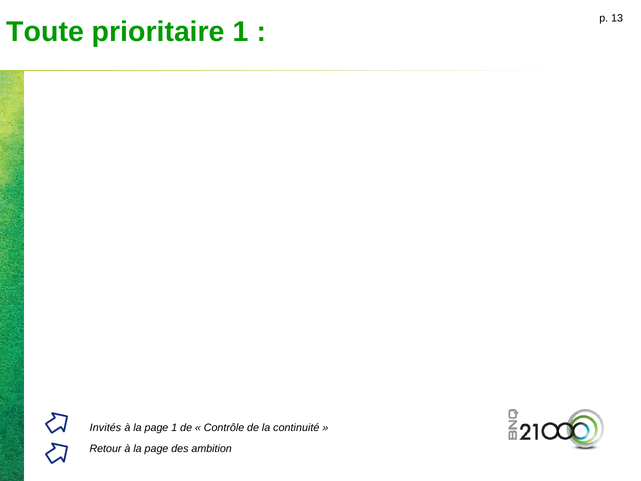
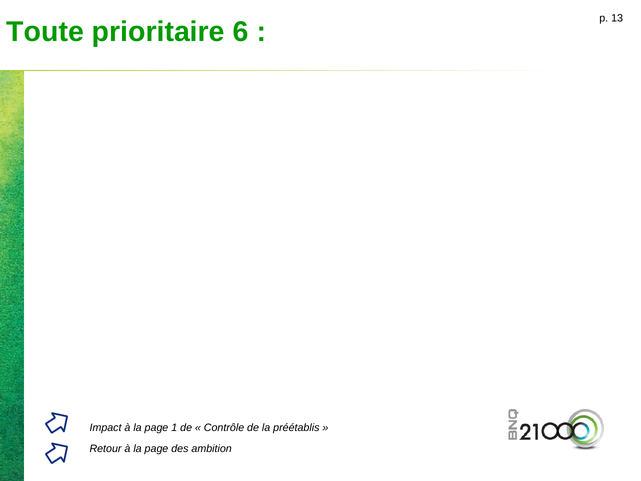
prioritaire 1: 1 -> 6
Invités: Invités -> Impact
continuité: continuité -> préétablis
